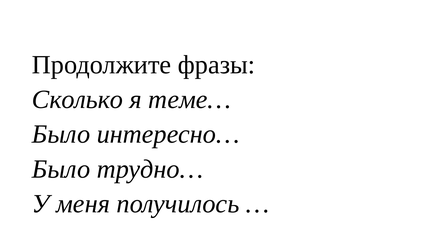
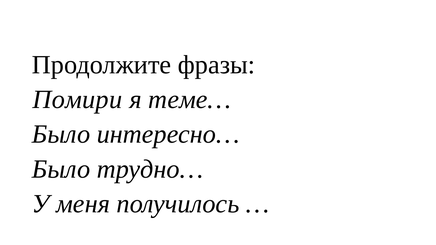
Сколько: Сколько -> Помири
